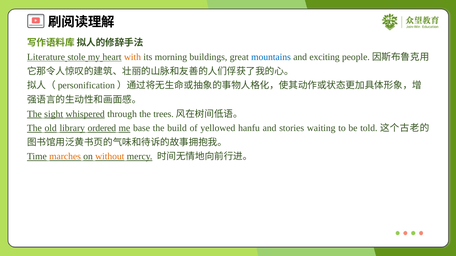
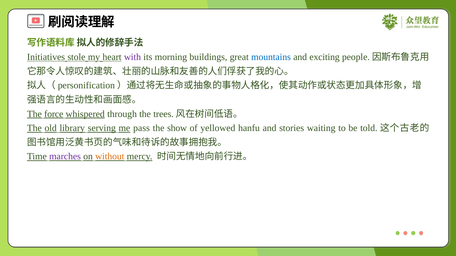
Literature: Literature -> Initiatives
with colour: orange -> purple
sight: sight -> force
ordered: ordered -> serving
base: base -> pass
build: build -> show
marches colour: orange -> purple
